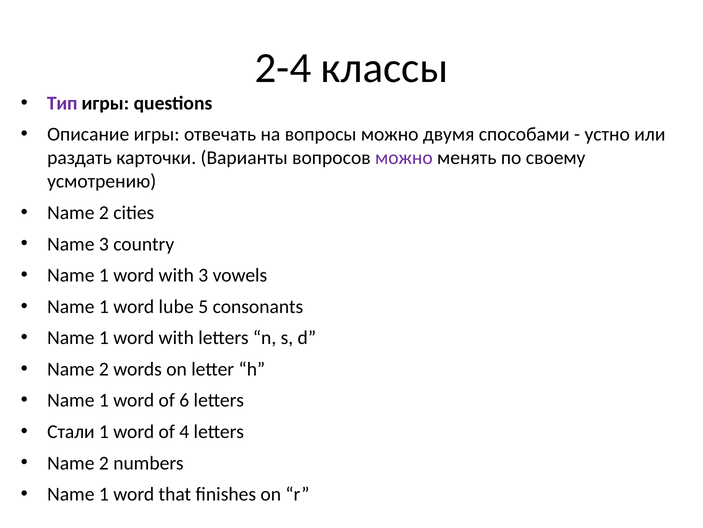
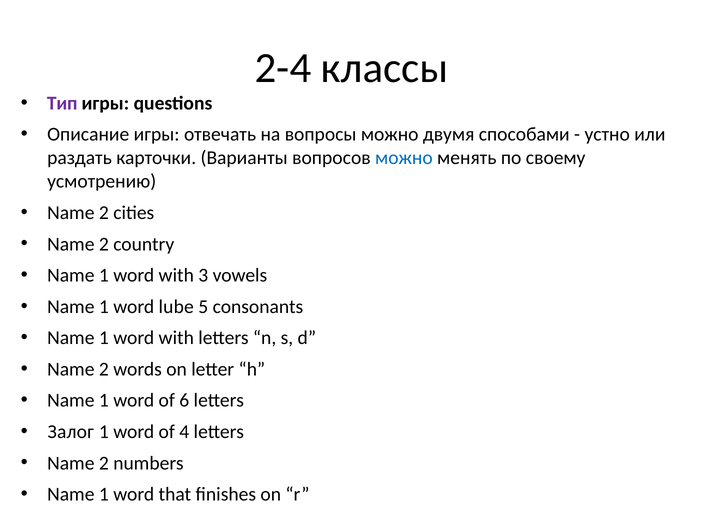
можно at (404, 158) colour: purple -> blue
3 at (104, 244): 3 -> 2
Стали: Стали -> Залог
